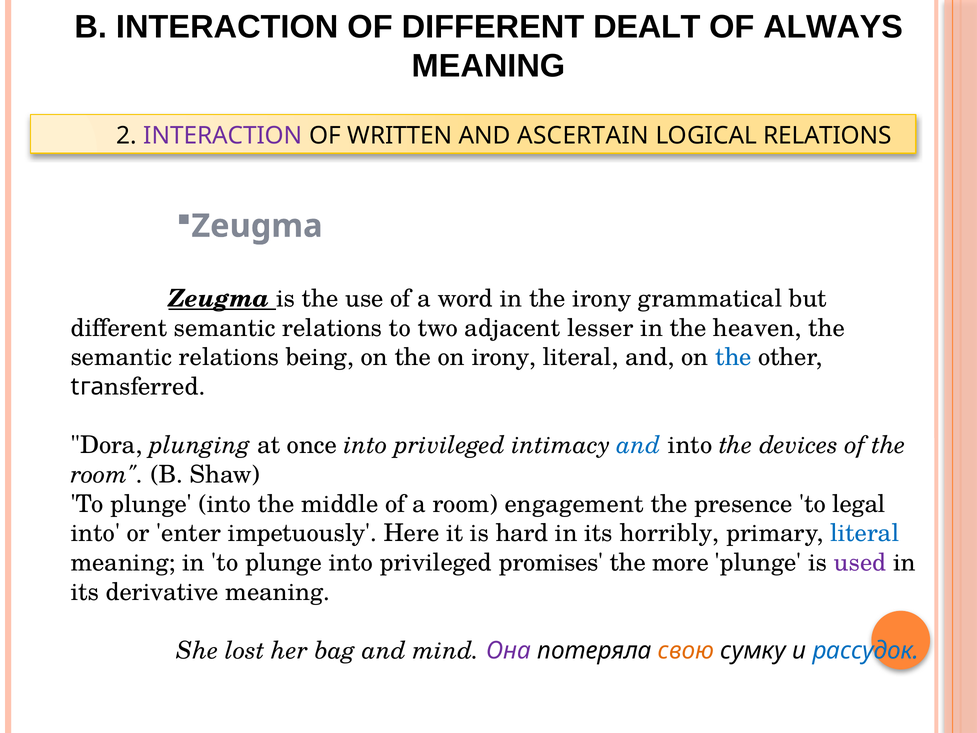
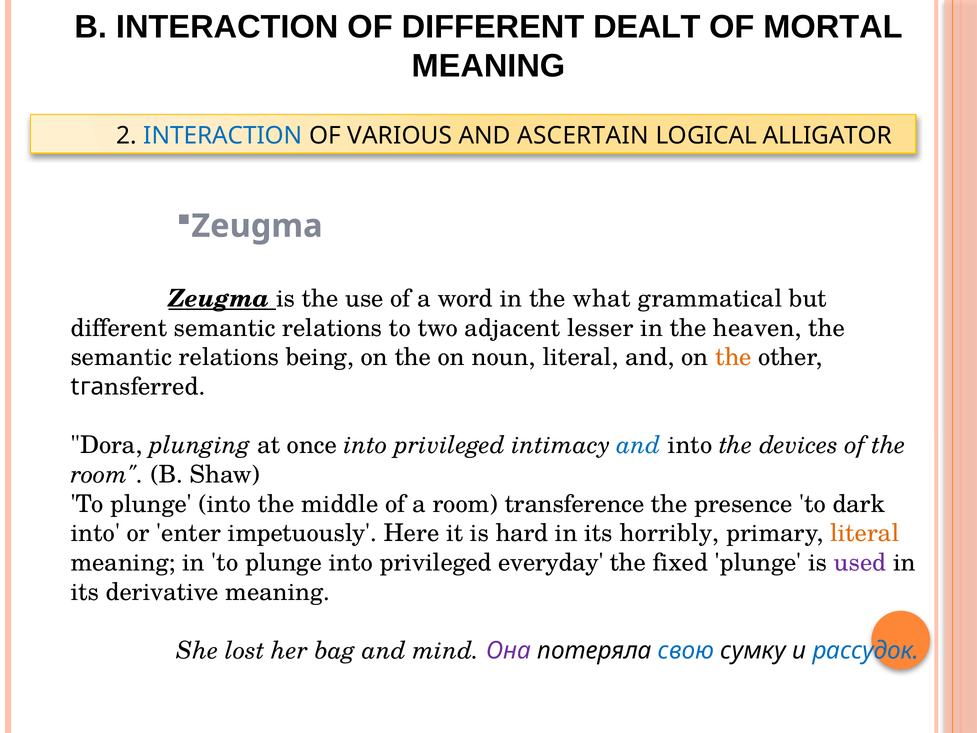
ALWAYS: ALWAYS -> MORTAL
INTERACTION at (223, 136) colour: purple -> blue
WRITTEN: WRITTEN -> VARIOUS
LOGICAL RELATIONS: RELATIONS -> ALLIGATOR
the irony: irony -> what
irony at (504, 357): irony -> noun
the at (733, 357) colour: blue -> orange
engagement: engagement -> transference
legal: legal -> dark
literal at (865, 533) colour: blue -> orange
promises: promises -> everyday
more: more -> fixed
свою colour: orange -> blue
